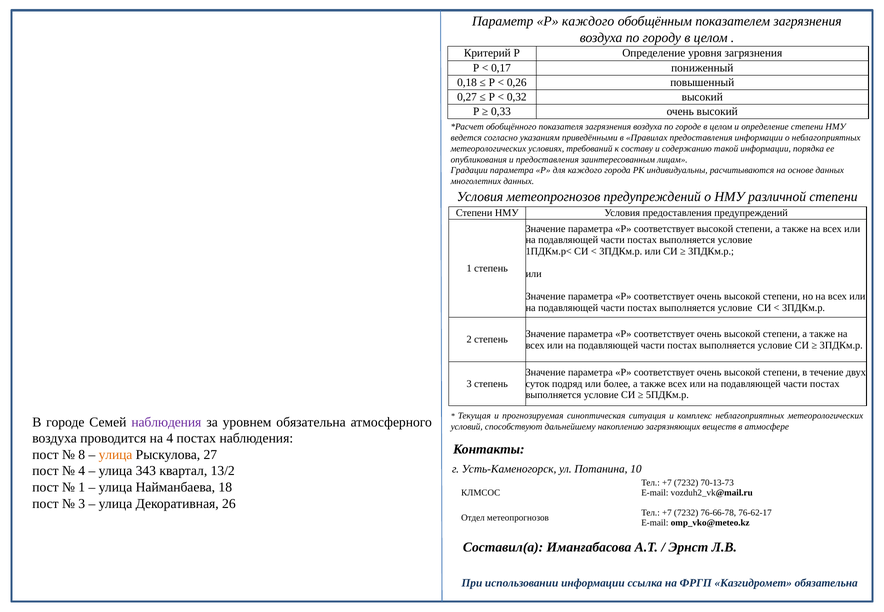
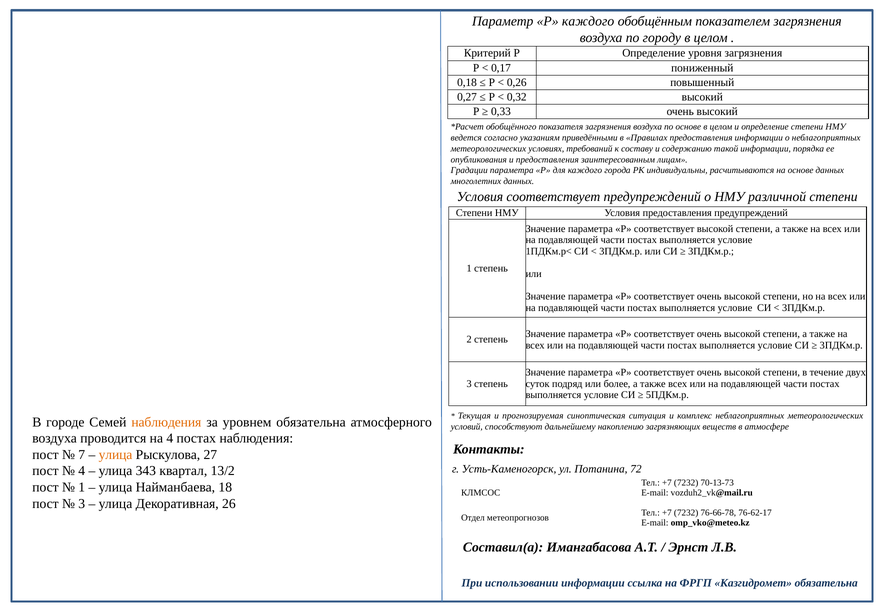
по городе: городе -> основе
Условия метеопрогнозов: метеопрогнозов -> соответствует
наблюдения at (166, 422) colour: purple -> orange
8: 8 -> 7
10: 10 -> 72
